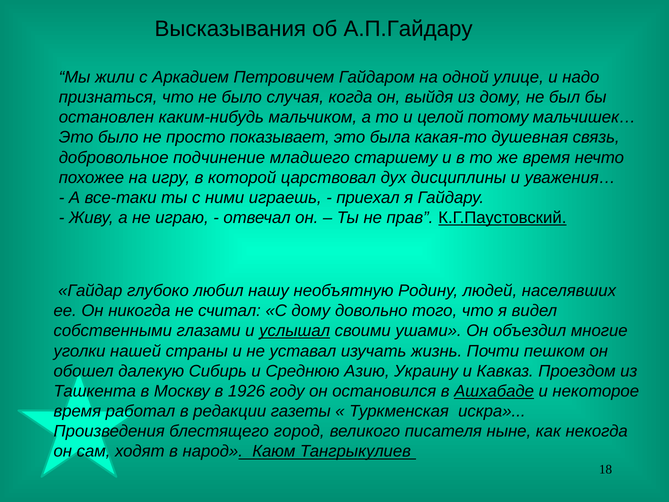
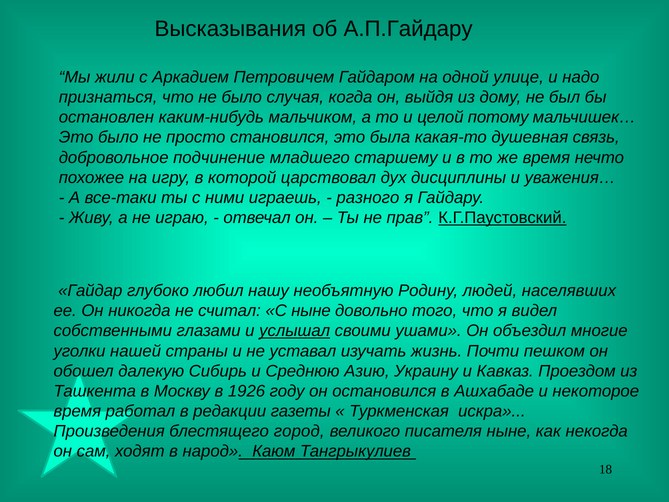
показывает: показывает -> становился
приехал: приехал -> разного
С дому: дому -> ныне
Ашхабаде underline: present -> none
